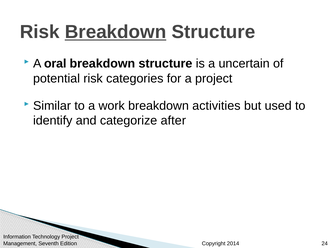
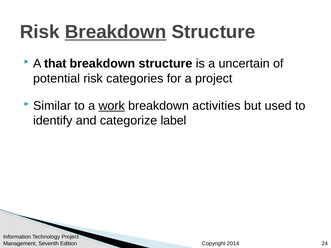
oral: oral -> that
work underline: none -> present
after: after -> label
